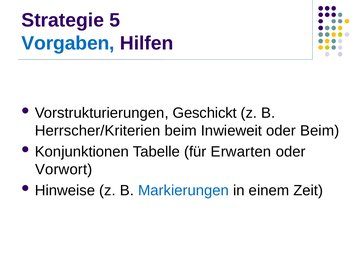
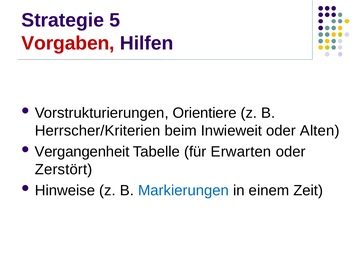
Vorgaben colour: blue -> red
Geschickt: Geschickt -> Orientiere
oder Beim: Beim -> Alten
Konjunktionen: Konjunktionen -> Vergangenheit
Vorwort: Vorwort -> Zerstört
